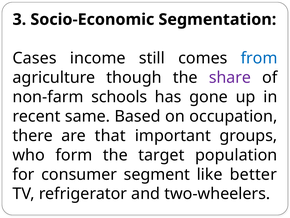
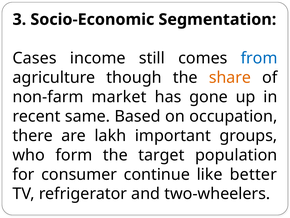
share colour: purple -> orange
schools: schools -> market
that: that -> lakh
segment: segment -> continue
